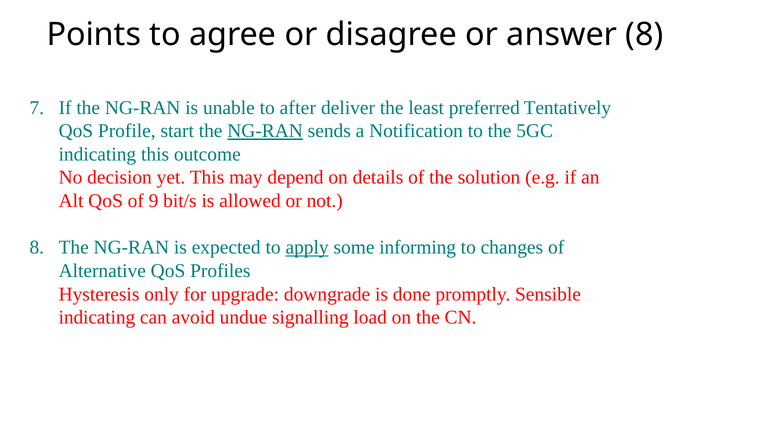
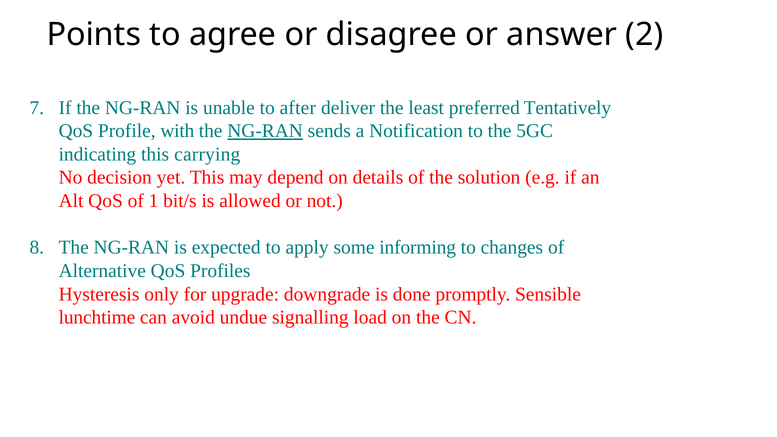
answer 8: 8 -> 2
start: start -> with
outcome: outcome -> carrying
9: 9 -> 1
apply underline: present -> none
indicating at (97, 317): indicating -> lunchtime
